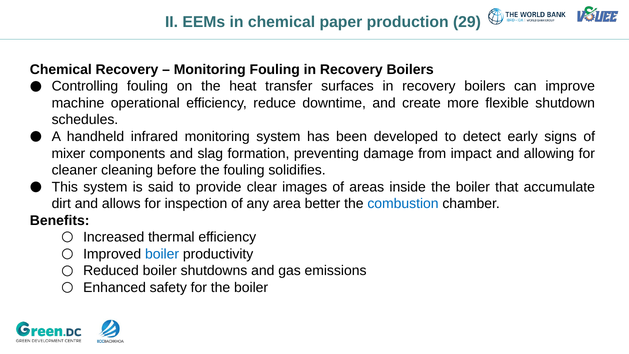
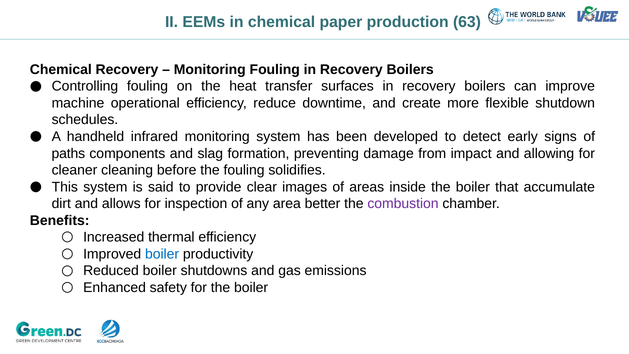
29: 29 -> 63
mixer: mixer -> paths
combustion colour: blue -> purple
